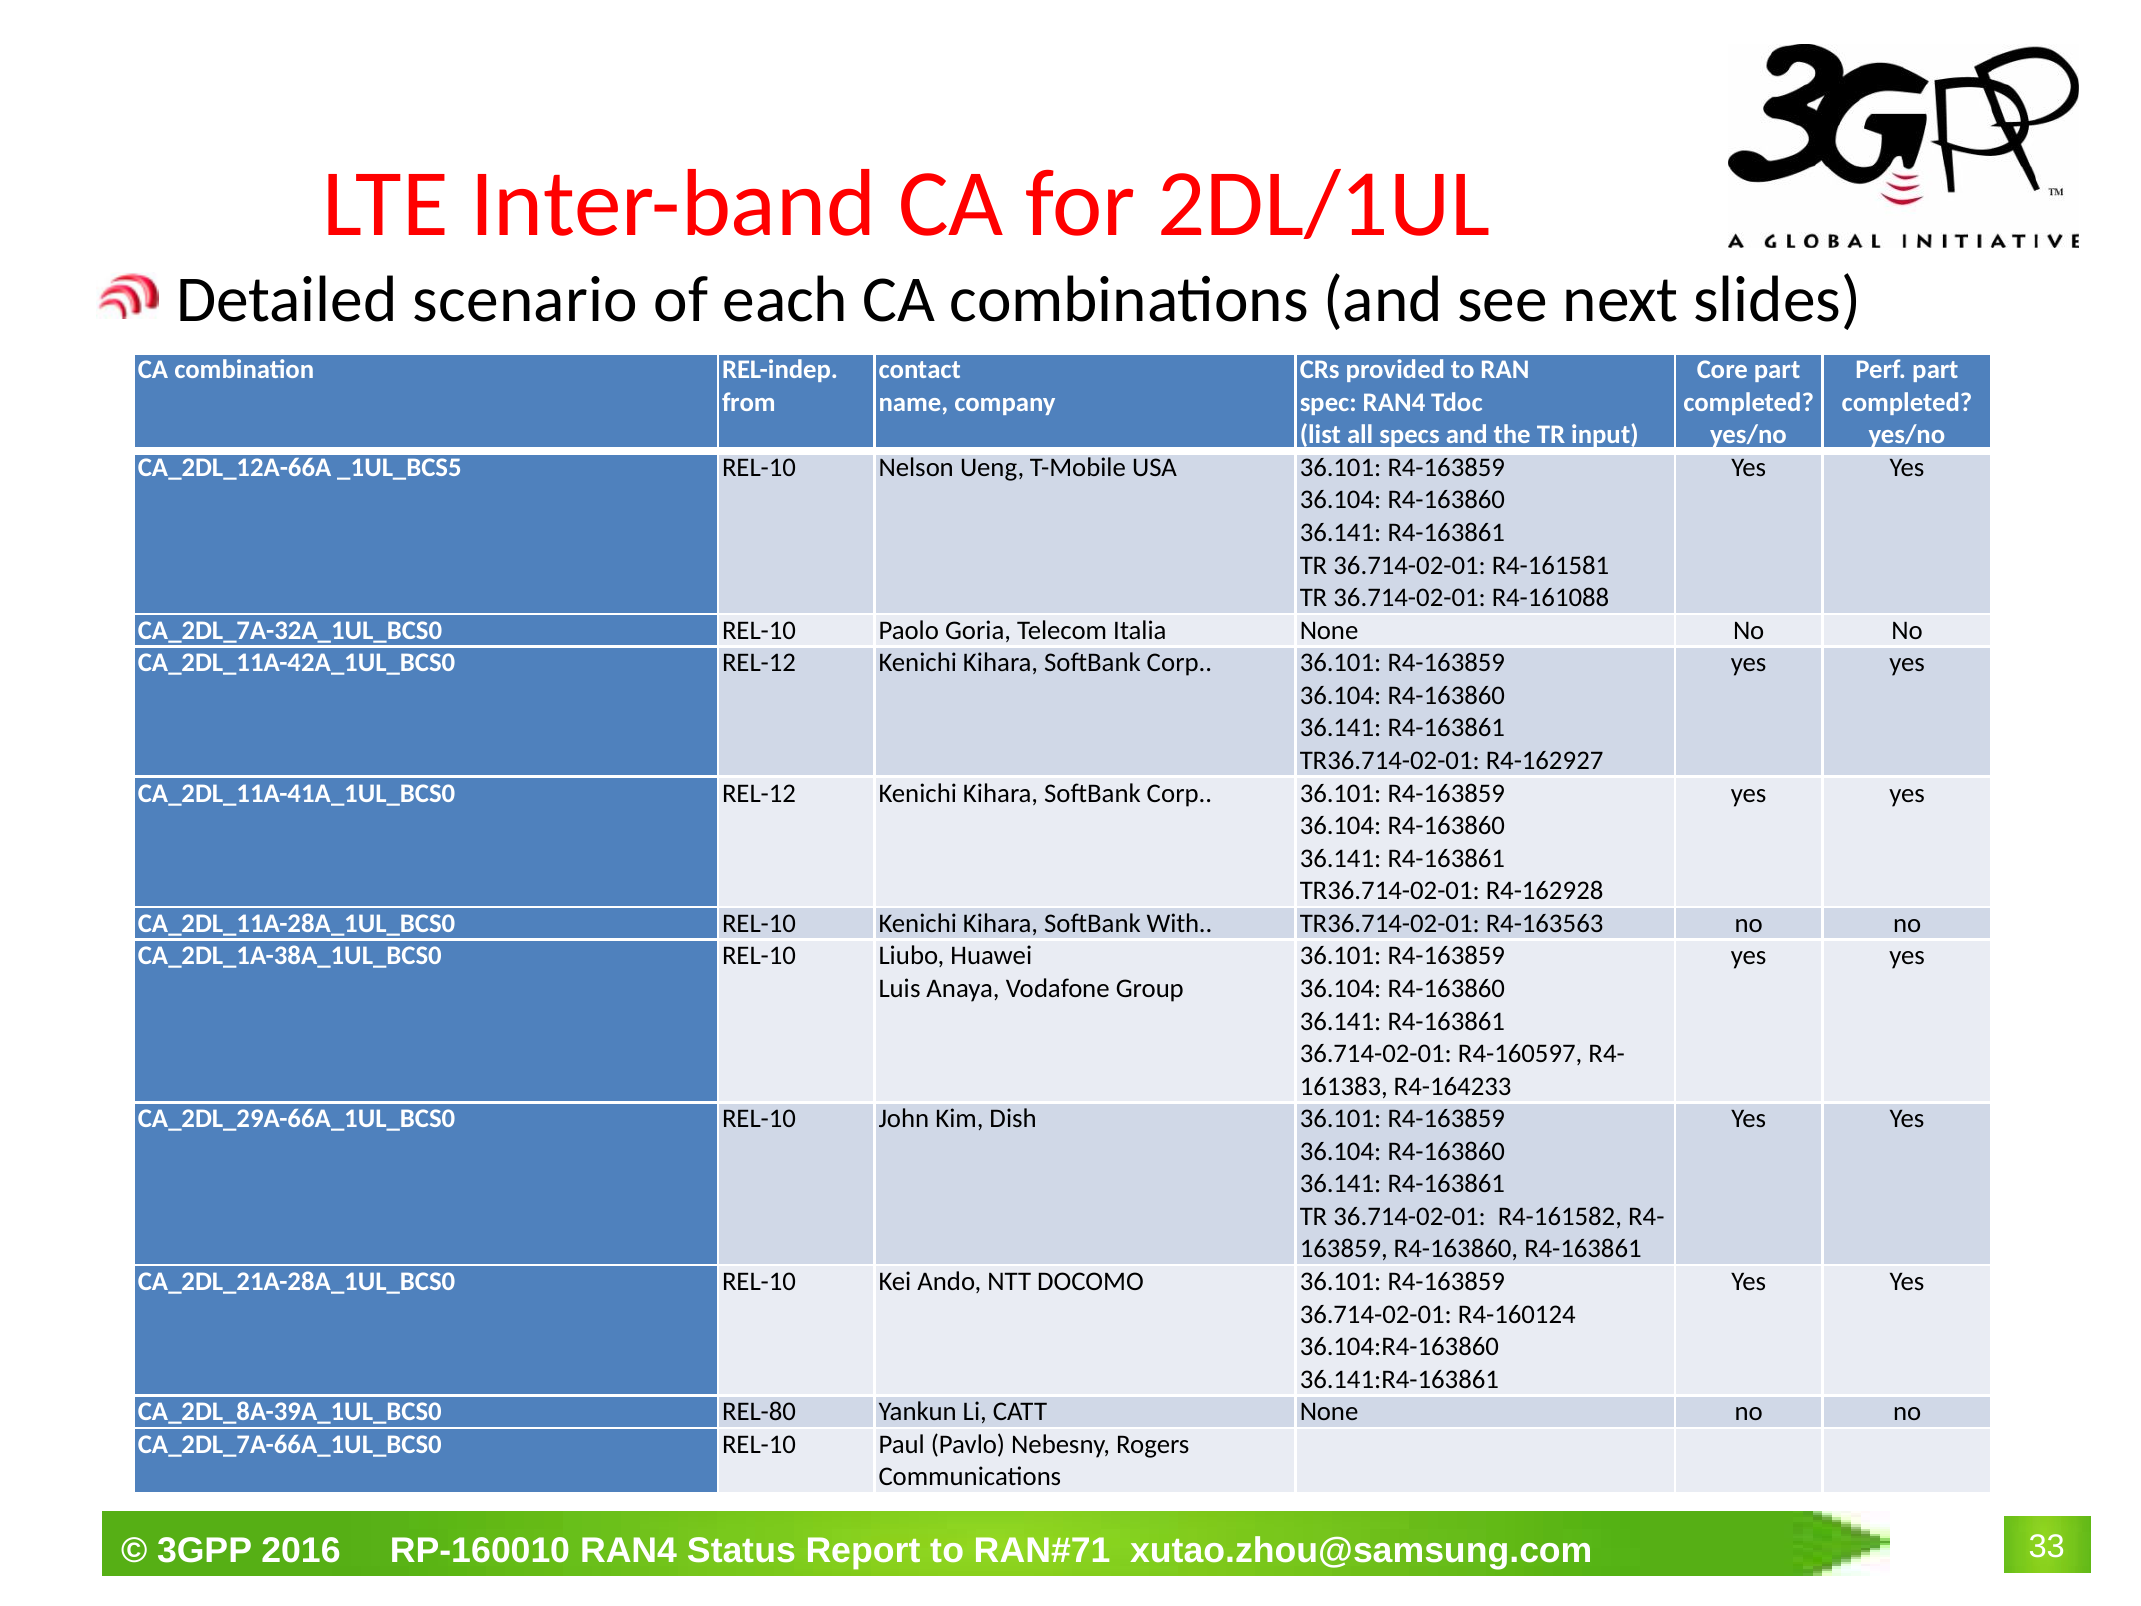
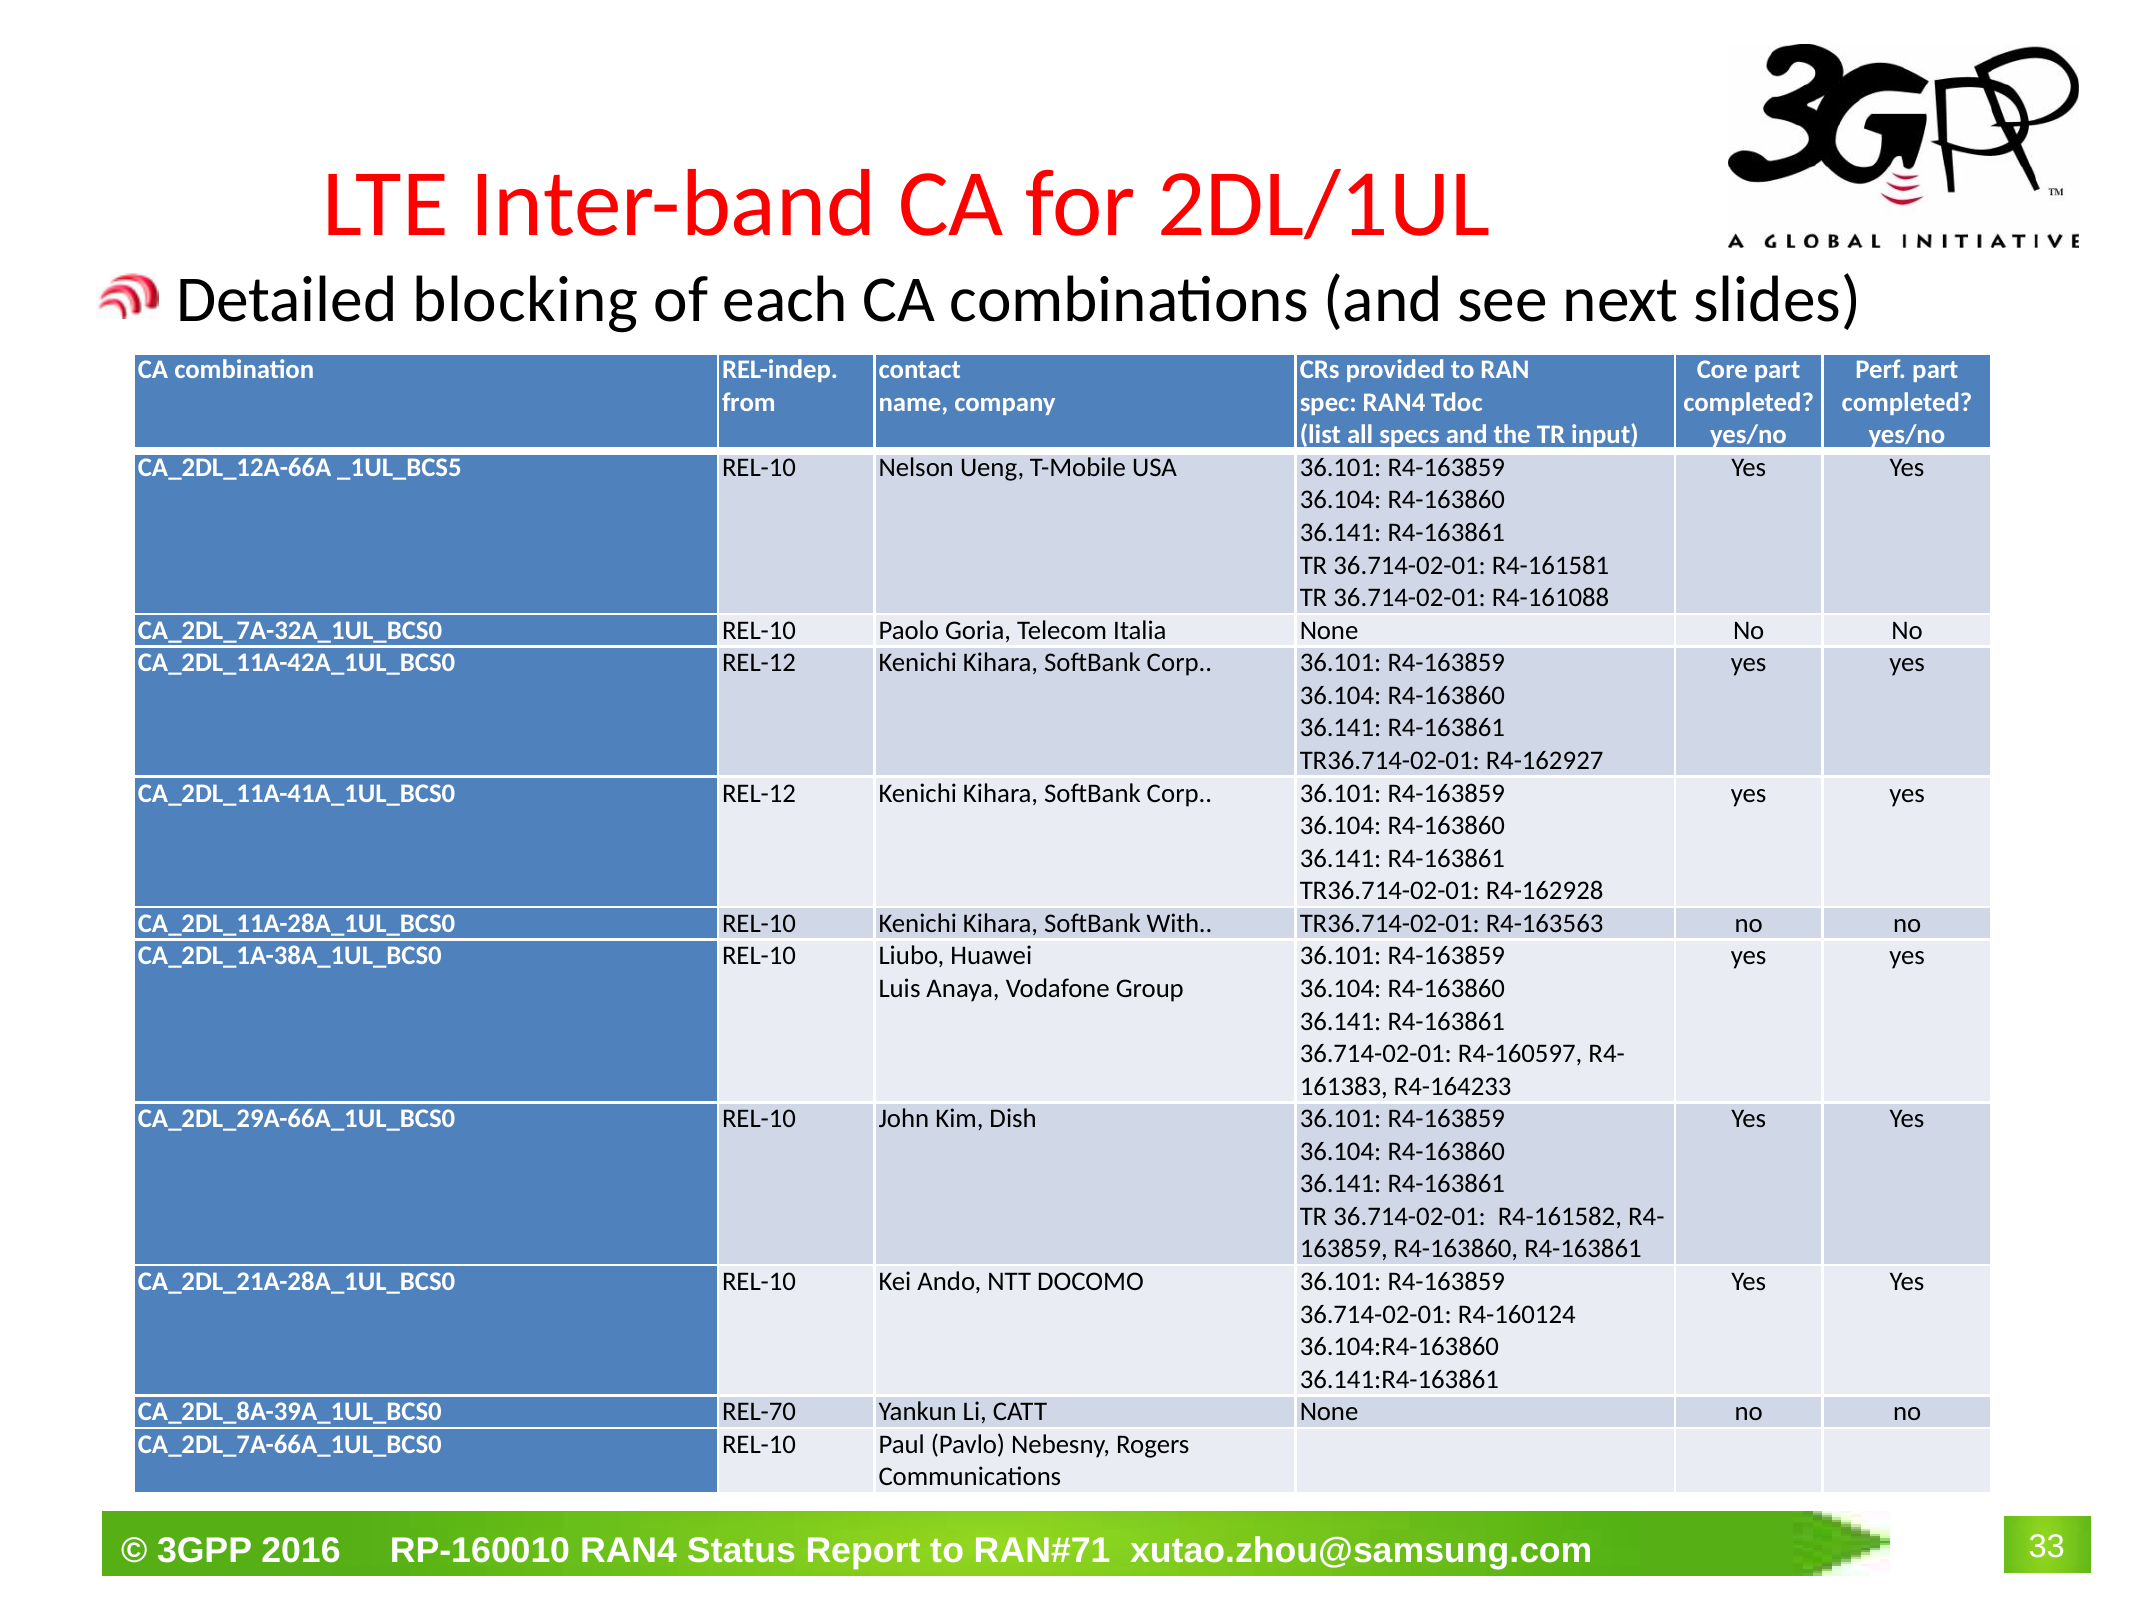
scenario: scenario -> blocking
REL-80: REL-80 -> REL-70
